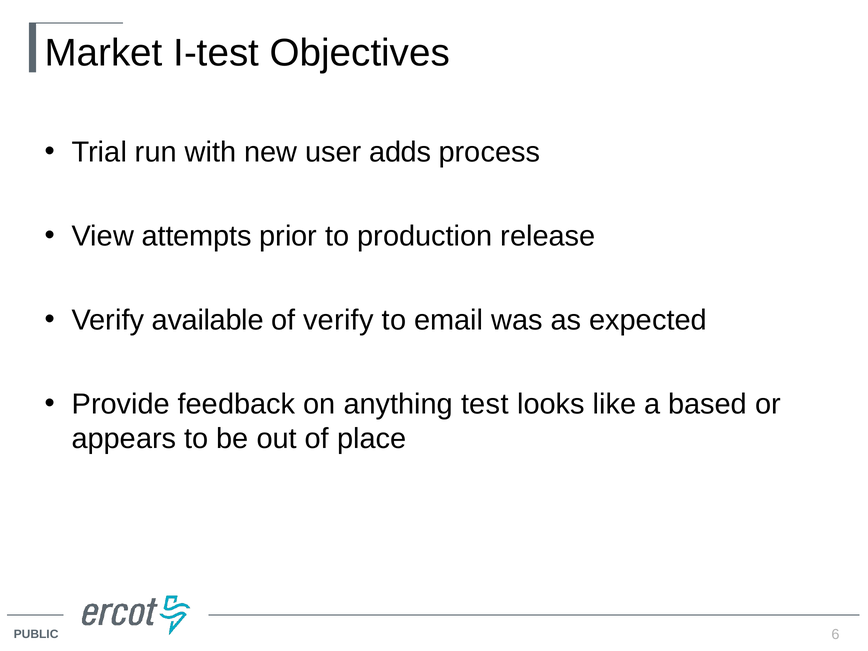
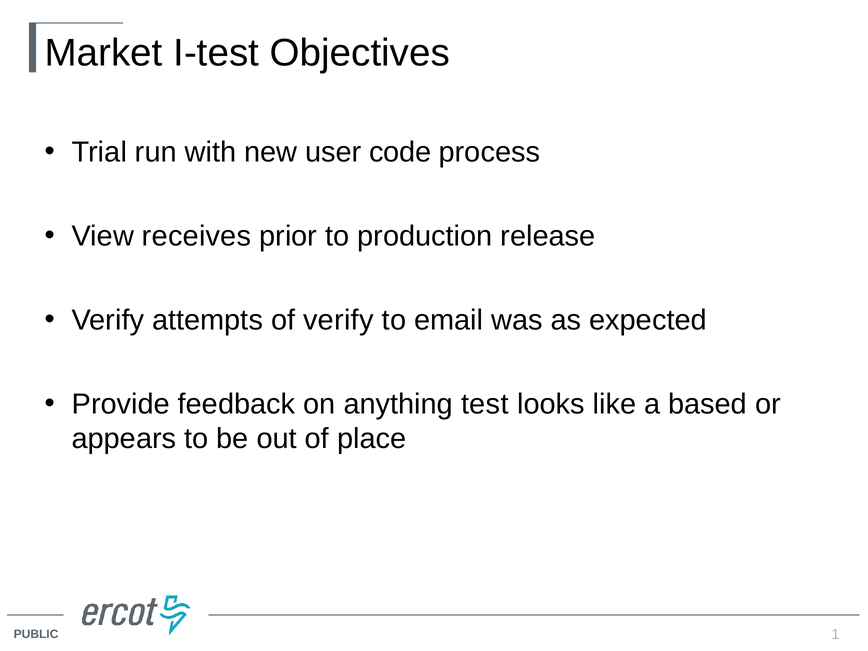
adds: adds -> code
attempts: attempts -> receives
available: available -> attempts
6: 6 -> 1
